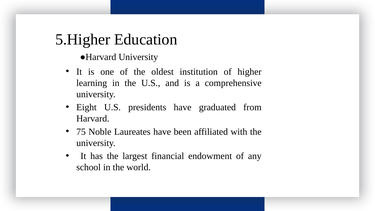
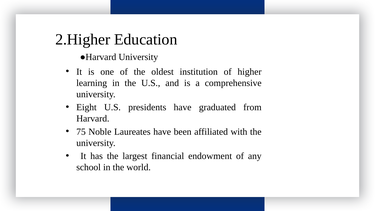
5.Higher: 5.Higher -> 2.Higher
